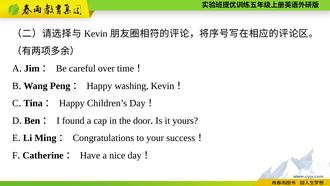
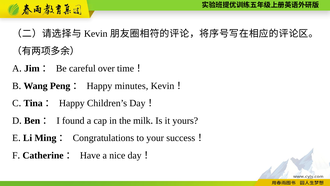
washing: washing -> minutes
door: door -> milk
